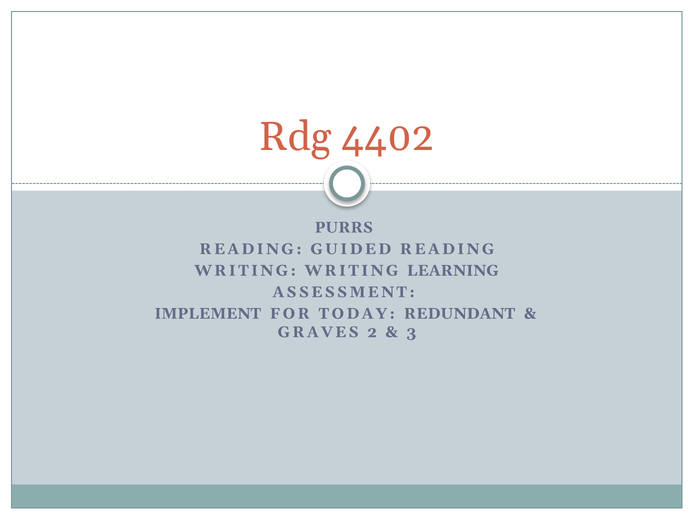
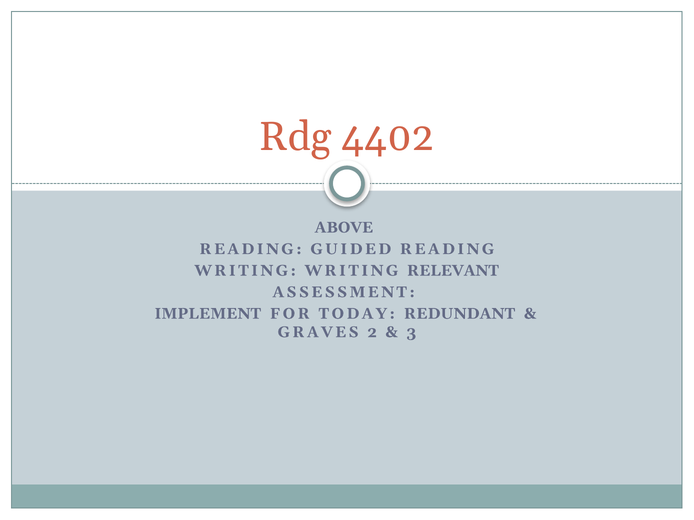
PURRS: PURRS -> ABOVE
LEARNING: LEARNING -> RELEVANT
